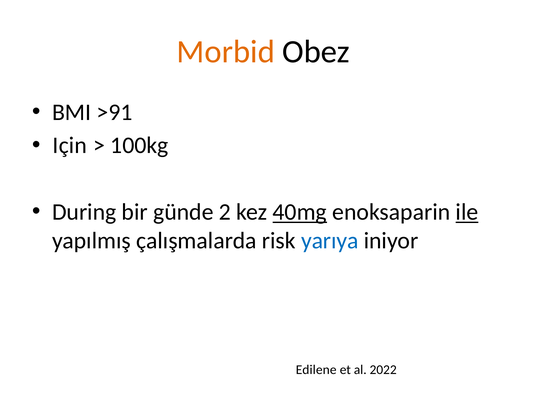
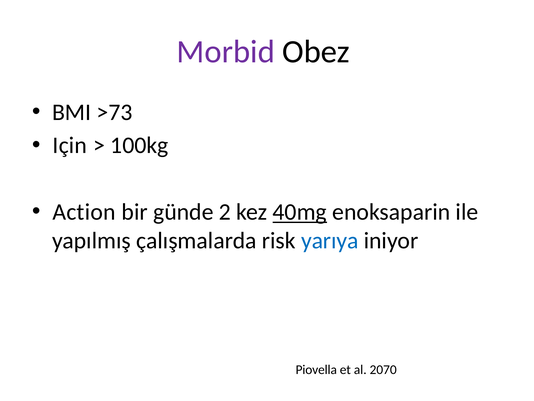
Morbid colour: orange -> purple
>91: >91 -> >73
During: During -> Action
ile underline: present -> none
Edilene: Edilene -> Piovella
2022: 2022 -> 2070
